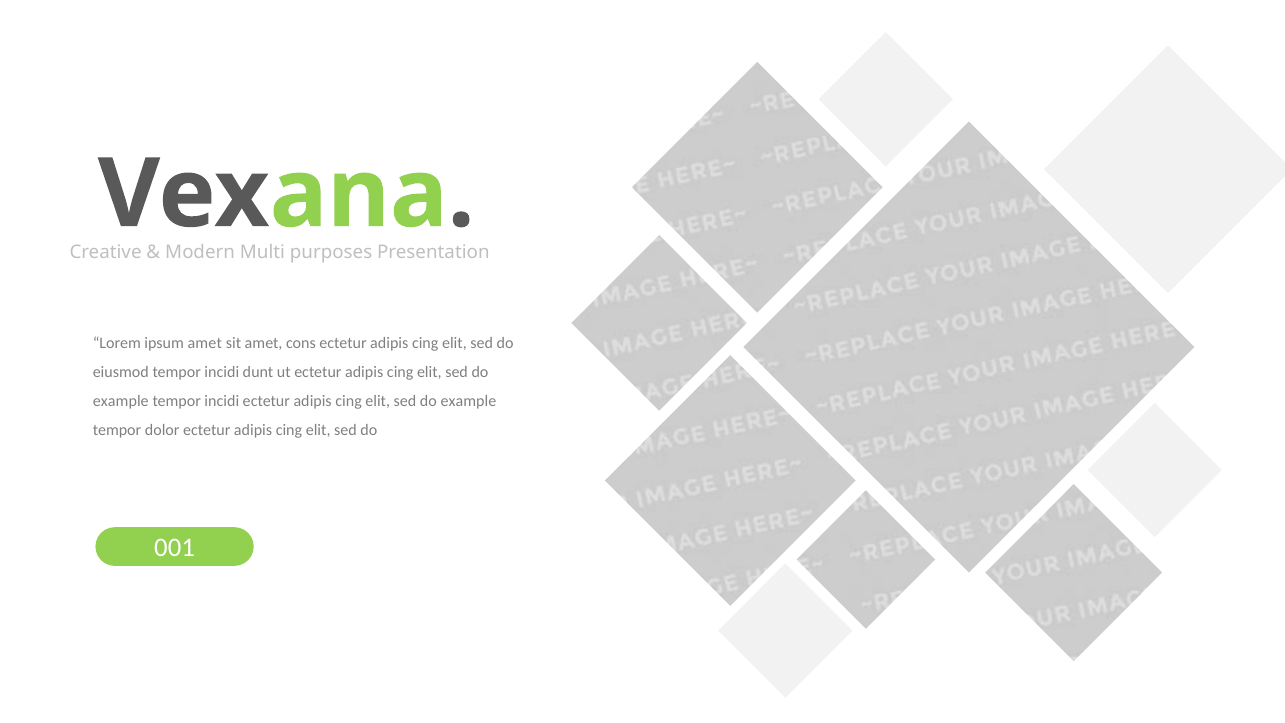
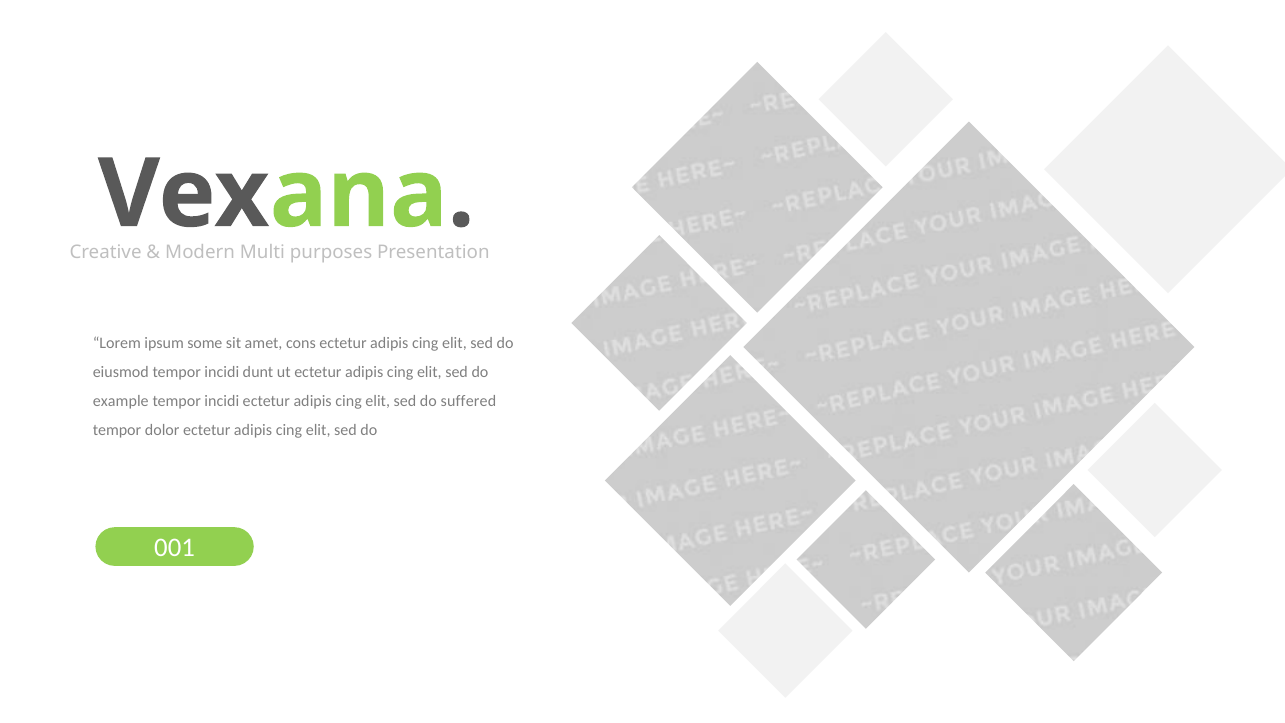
ipsum amet: amet -> some
example at (468, 401): example -> suffered
